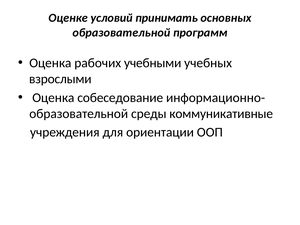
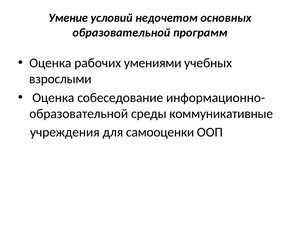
Оценке: Оценке -> Умение
принимать: принимать -> недочетом
учебными: учебными -> умениями
ориентации: ориентации -> самооценки
